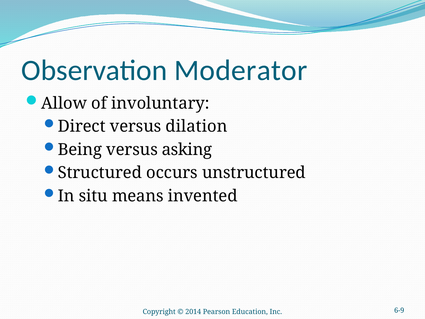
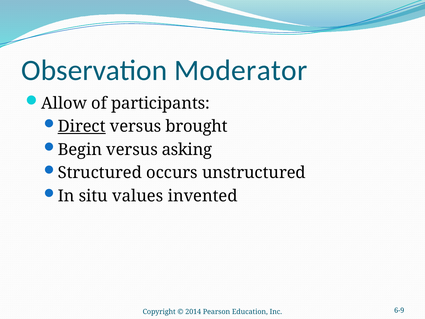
involuntary: involuntary -> participants
Direct underline: none -> present
dilation: dilation -> brought
Being: Being -> Begin
means: means -> values
